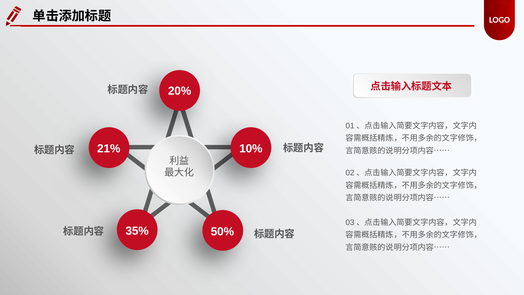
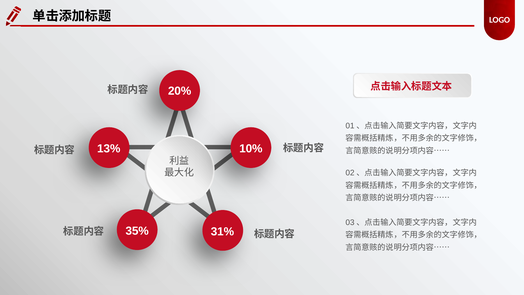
21%: 21% -> 13%
50%: 50% -> 31%
